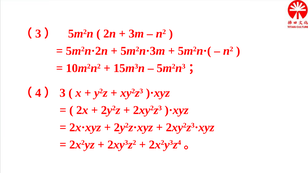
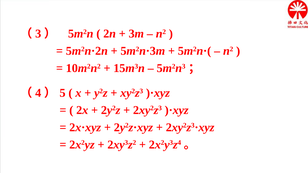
3 at (62, 93): 3 -> 5
